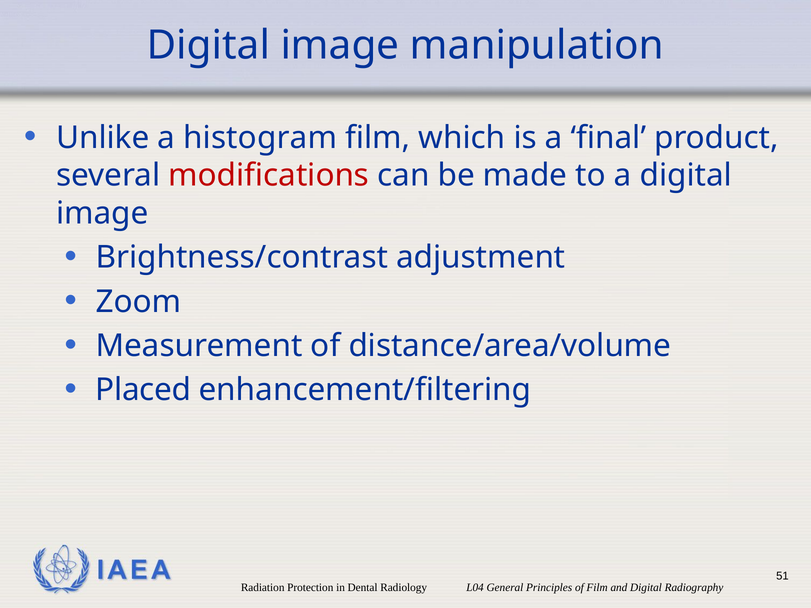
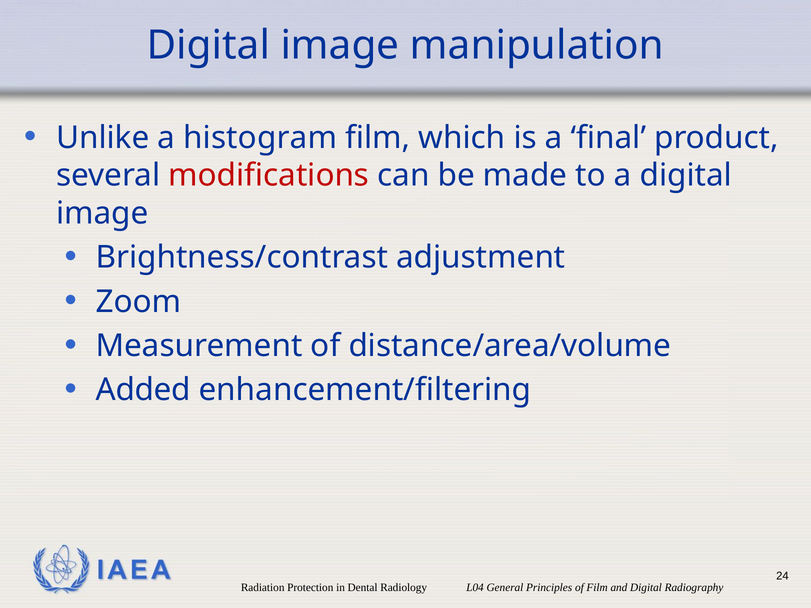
Placed: Placed -> Added
51: 51 -> 24
